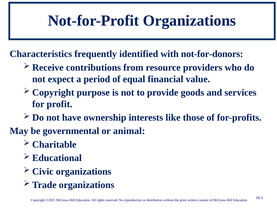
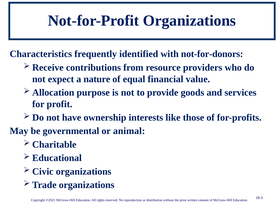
period: period -> nature
Copyright at (53, 92): Copyright -> Allocation
